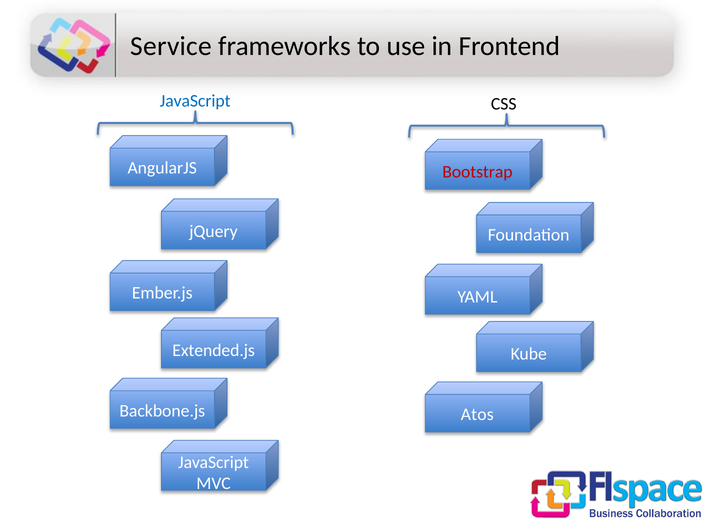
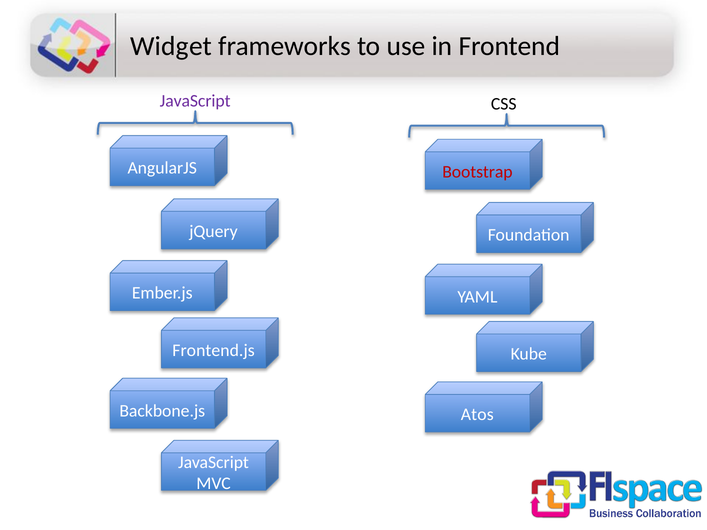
Service: Service -> Widget
JavaScript at (195, 101) colour: blue -> purple
Extended.js: Extended.js -> Frontend.js
